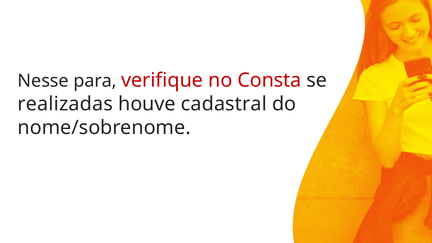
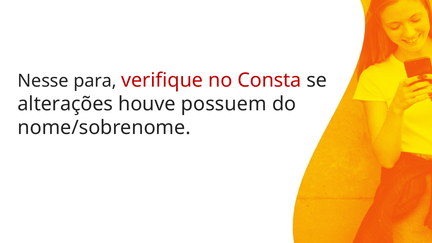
realizadas: realizadas -> alterações
cadastral: cadastral -> possuem
